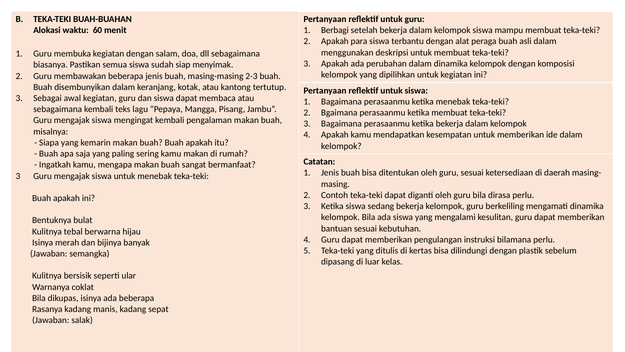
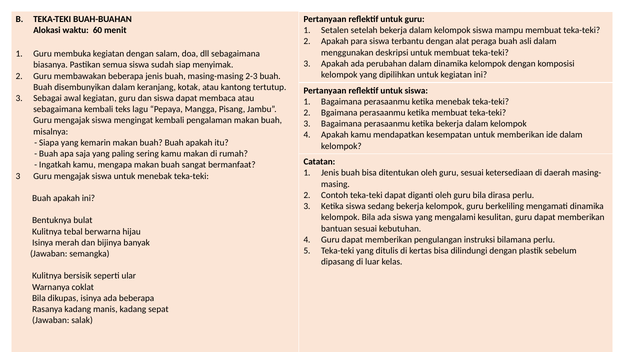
Berbagi: Berbagi -> Setalen
